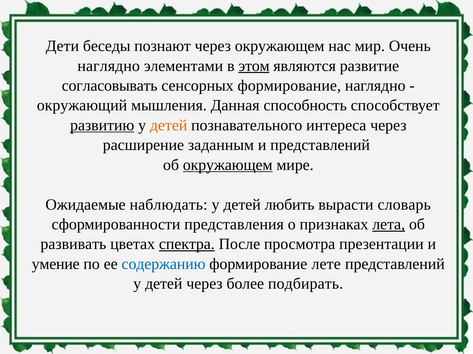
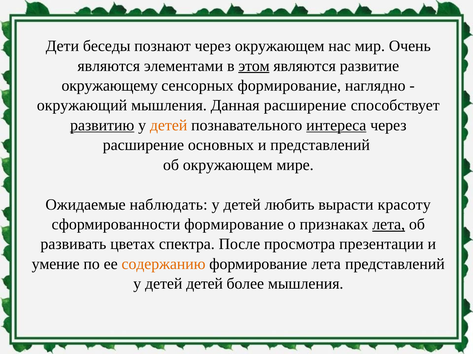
наглядно at (109, 66): наглядно -> являются
согласовывать: согласовывать -> окружающему
Данная способность: способность -> расширение
интереса underline: none -> present
заданным: заданным -> основных
окружающем at (228, 165) underline: present -> none
словарь: словарь -> красоту
сформированности представления: представления -> формирование
спектра underline: present -> none
содержанию colour: blue -> orange
формирование лете: лете -> лета
детей через: через -> детей
более подбирать: подбирать -> мышления
